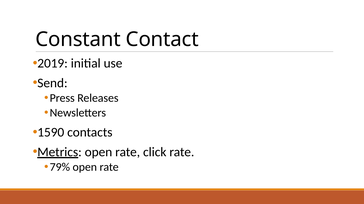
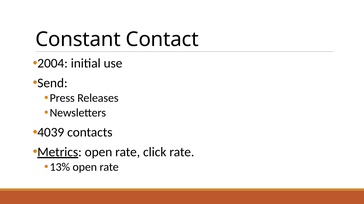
2019: 2019 -> 2004
1590: 1590 -> 4039
79%: 79% -> 13%
